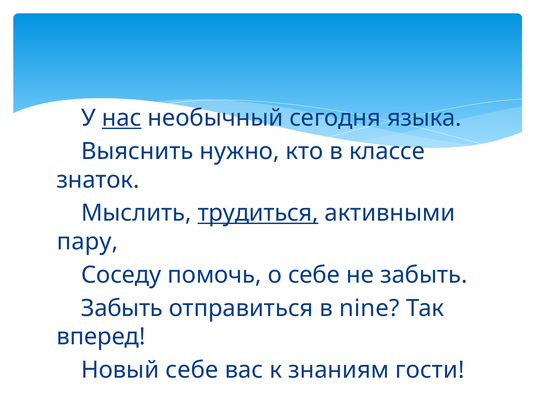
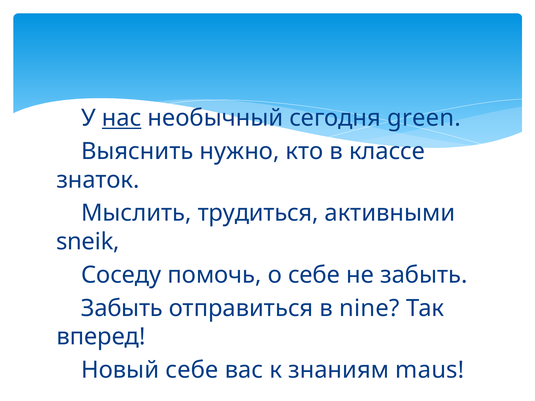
языка: языка -> green
трудиться underline: present -> none
пару: пару -> sneik
гости: гости -> maus
